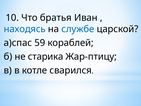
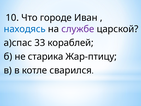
братья: братья -> городе
службе colour: blue -> purple
59: 59 -> 33
